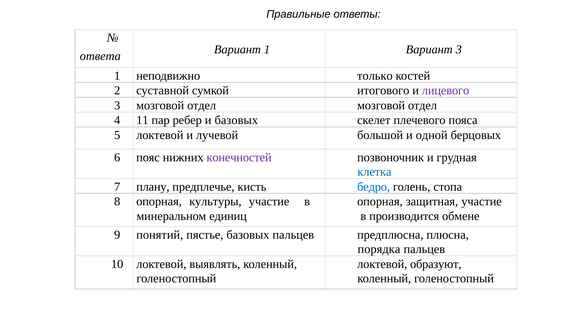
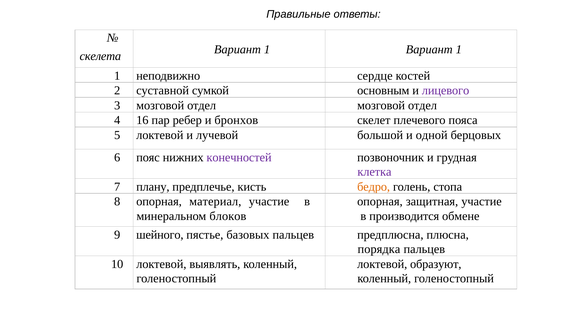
1 Вариант 3: 3 -> 1
ответа: ответа -> скелета
только: только -> сердце
итогового: итогового -> основным
11: 11 -> 16
и базовых: базовых -> бронхов
клетка colour: blue -> purple
бедро colour: blue -> orange
культуры: культуры -> материал
единиц: единиц -> блоков
понятий: понятий -> шейного
